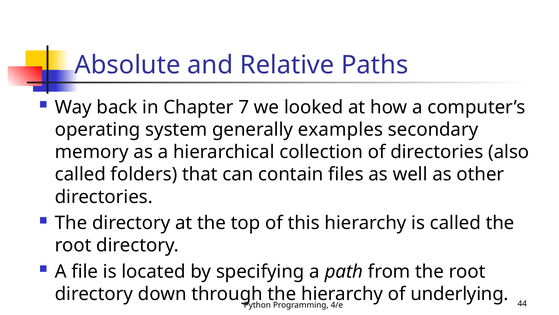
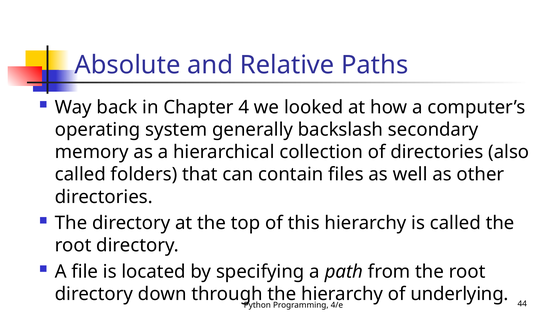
7: 7 -> 4
examples: examples -> backslash
